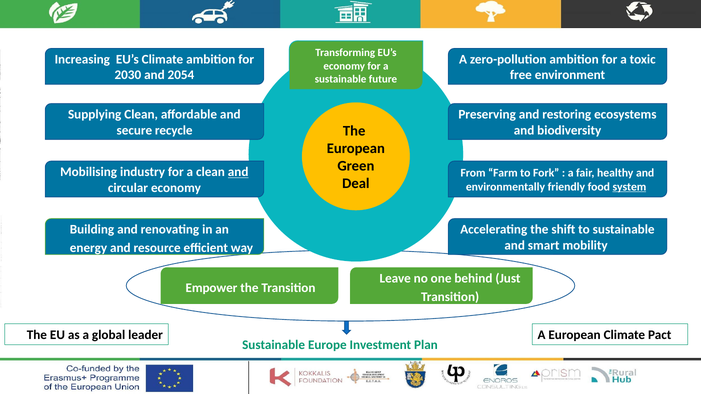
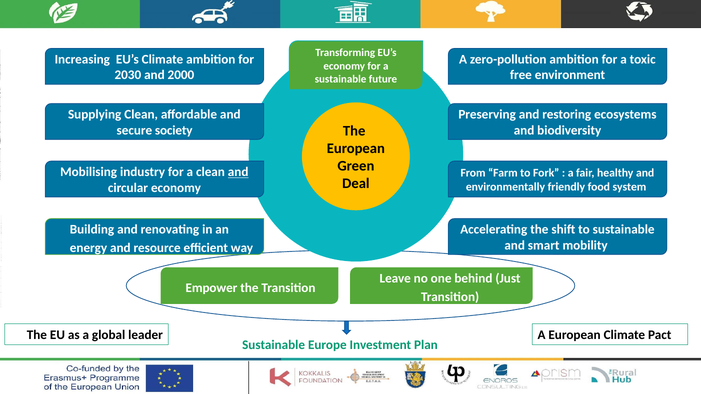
2054: 2054 -> 2000
recycle: recycle -> society
system underline: present -> none
